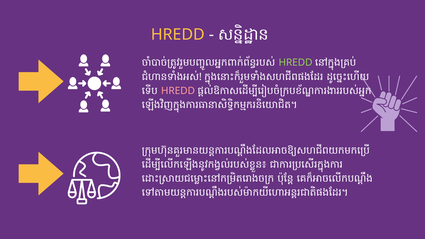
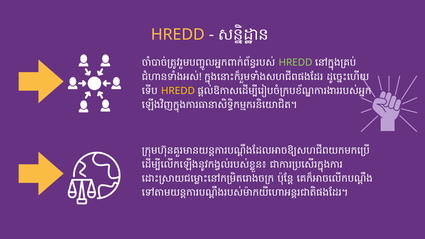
HREDD at (178, 91) colour: pink -> yellow
